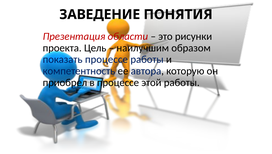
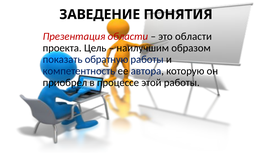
это рисунки: рисунки -> области
показать процессе: процессе -> обратную
